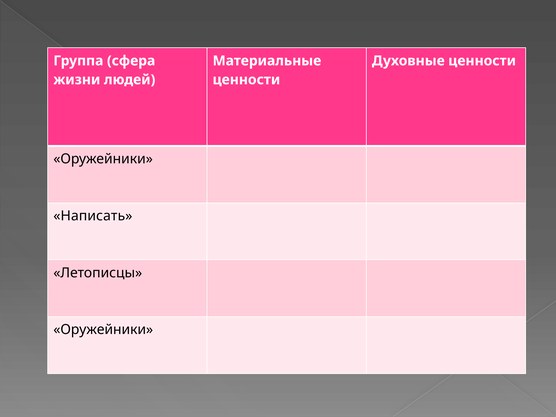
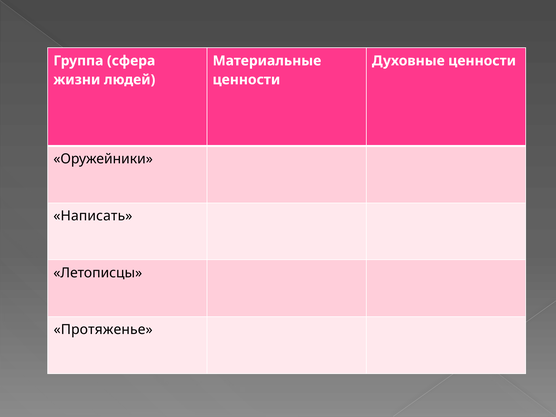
Оружейники at (103, 330): Оружейники -> Протяженье
